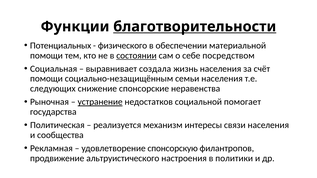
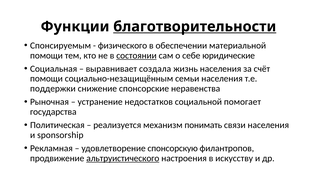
Потенциальных: Потенциальных -> Спонсируемым
посредством: посредством -> юридические
следующих: следующих -> поддержки
устранение underline: present -> none
интересы: интересы -> понимать
сообщества: сообщества -> sponsorship
альтруистического underline: none -> present
политики: политики -> искусству
